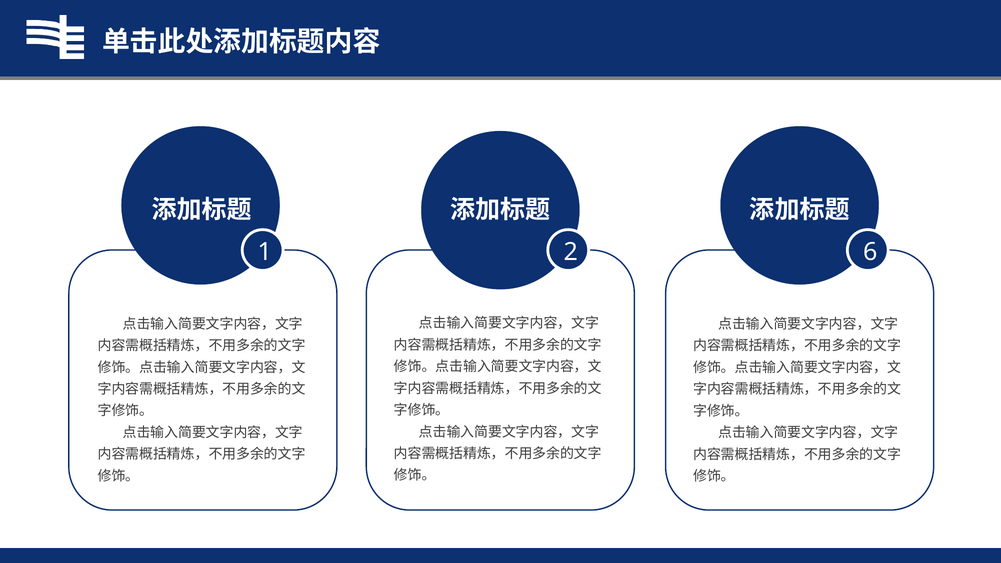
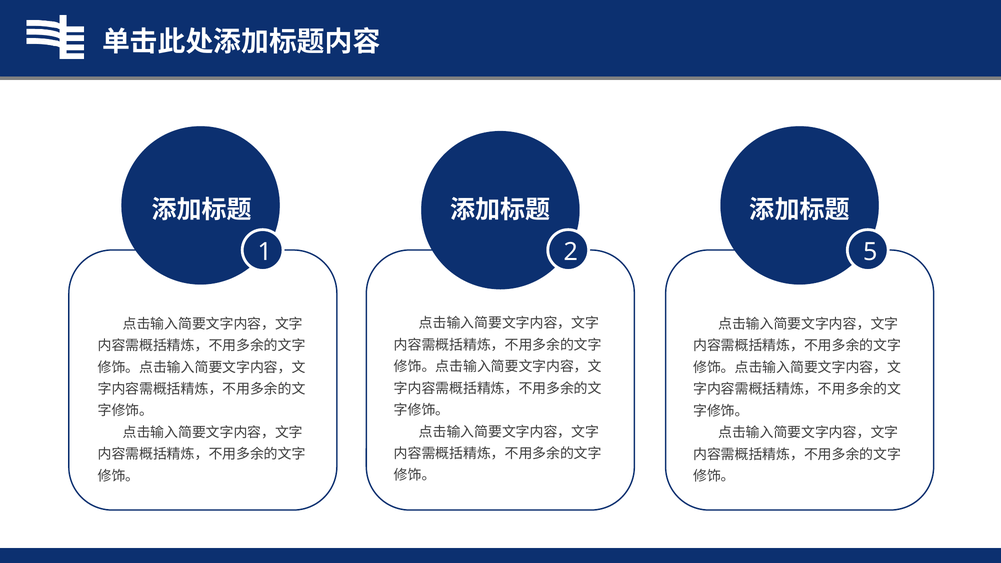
6: 6 -> 5
